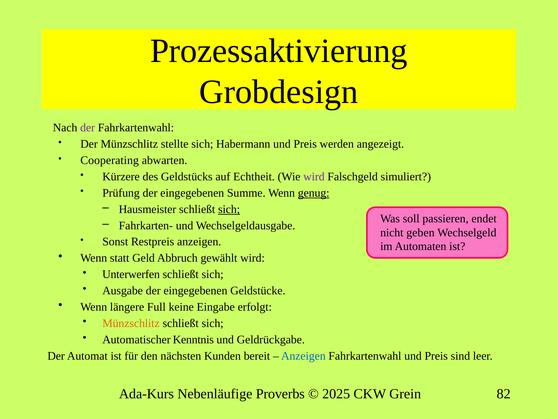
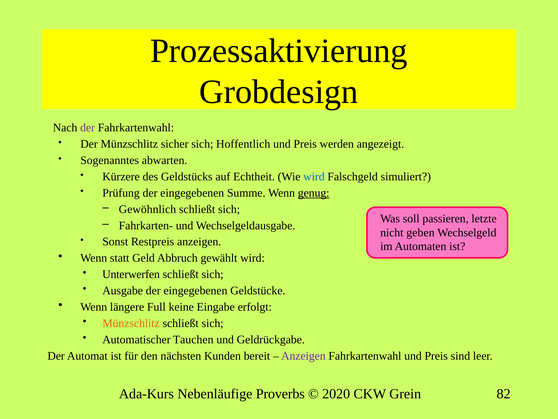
stellte: stellte -> sicher
Habermann: Habermann -> Hoffentlich
Cooperating: Cooperating -> Sogenanntes
wird at (314, 176) colour: purple -> blue
Hausmeister: Hausmeister -> Gewöhnlich
sich at (229, 209) underline: present -> none
endet: endet -> letzte
Kenntnis: Kenntnis -> Tauchen
Anzeigen at (303, 355) colour: blue -> purple
2025: 2025 -> 2020
